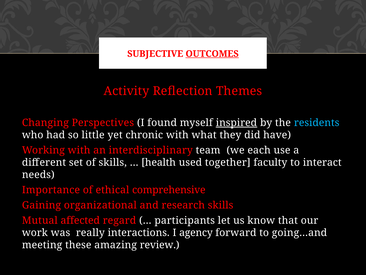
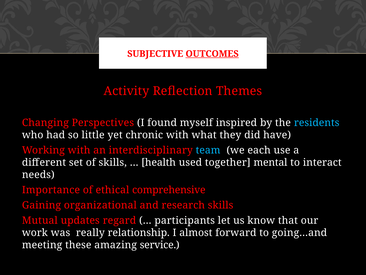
inspired underline: present -> none
team colour: white -> light blue
faculty: faculty -> mental
affected: affected -> updates
interactions: interactions -> relationship
agency: agency -> almost
review: review -> service
